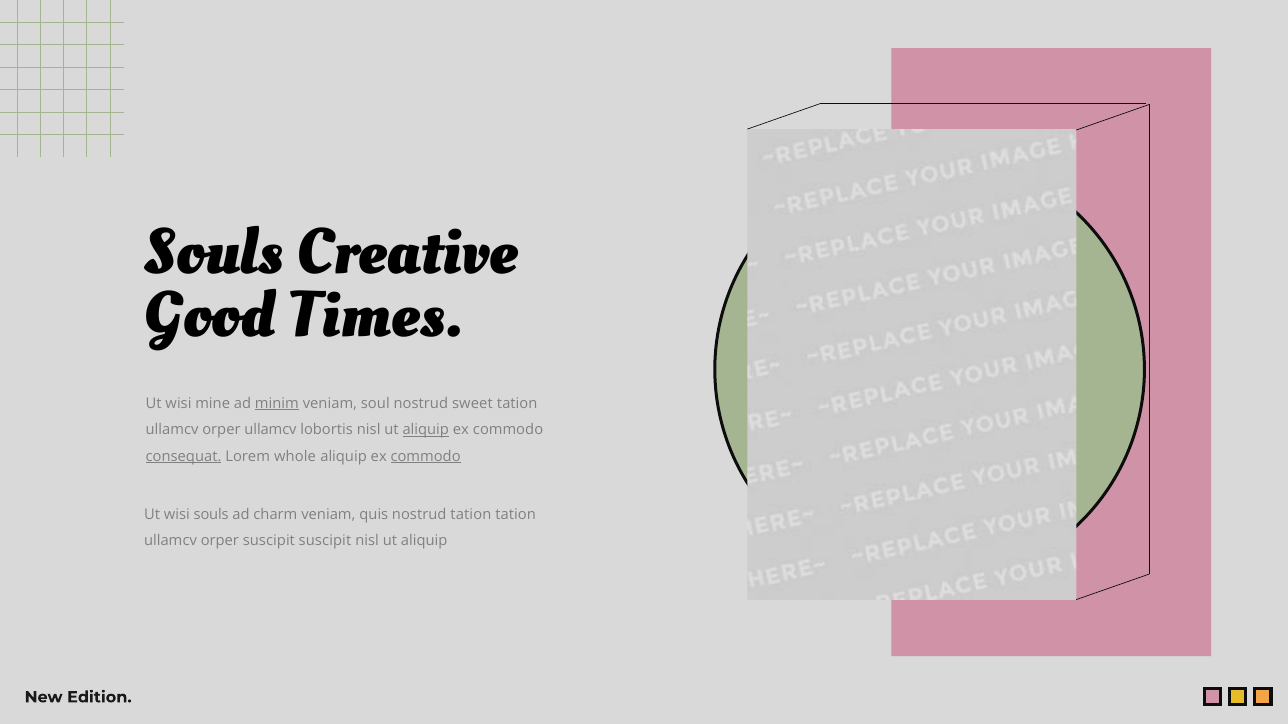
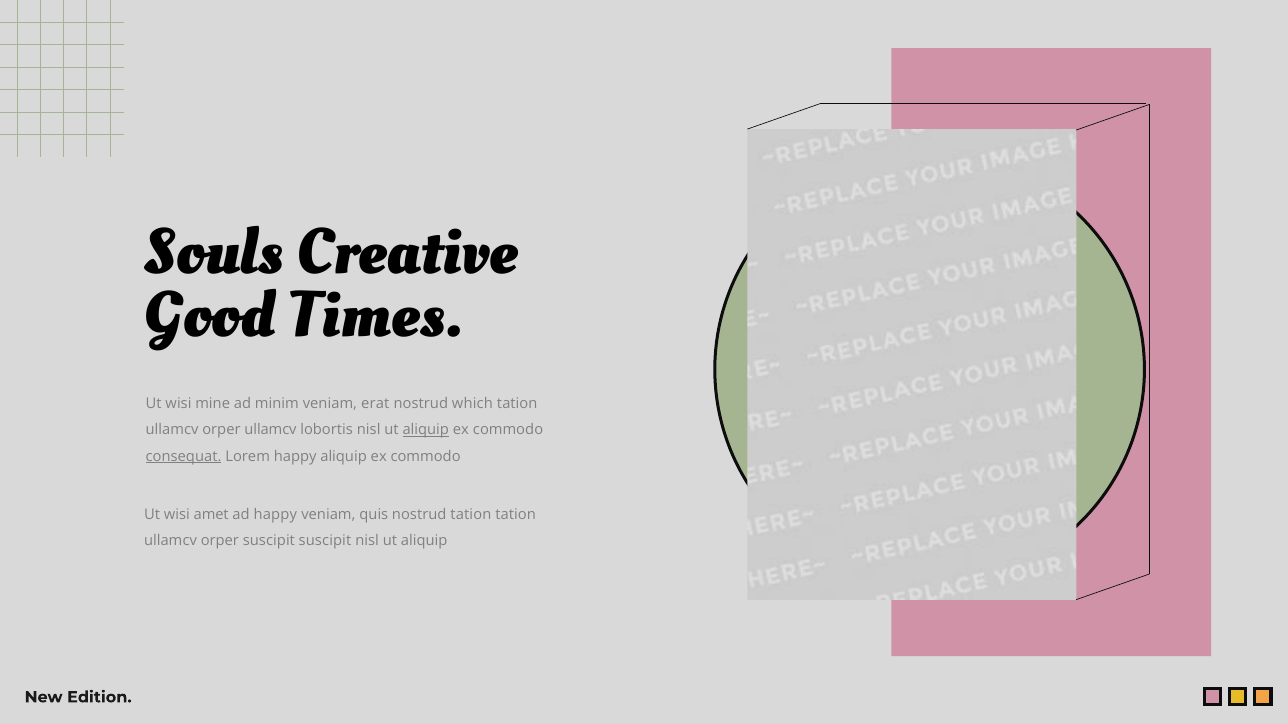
minim underline: present -> none
soul: soul -> erat
sweet: sweet -> which
Lorem whole: whole -> happy
commodo at (426, 457) underline: present -> none
wisi souls: souls -> amet
ad charm: charm -> happy
